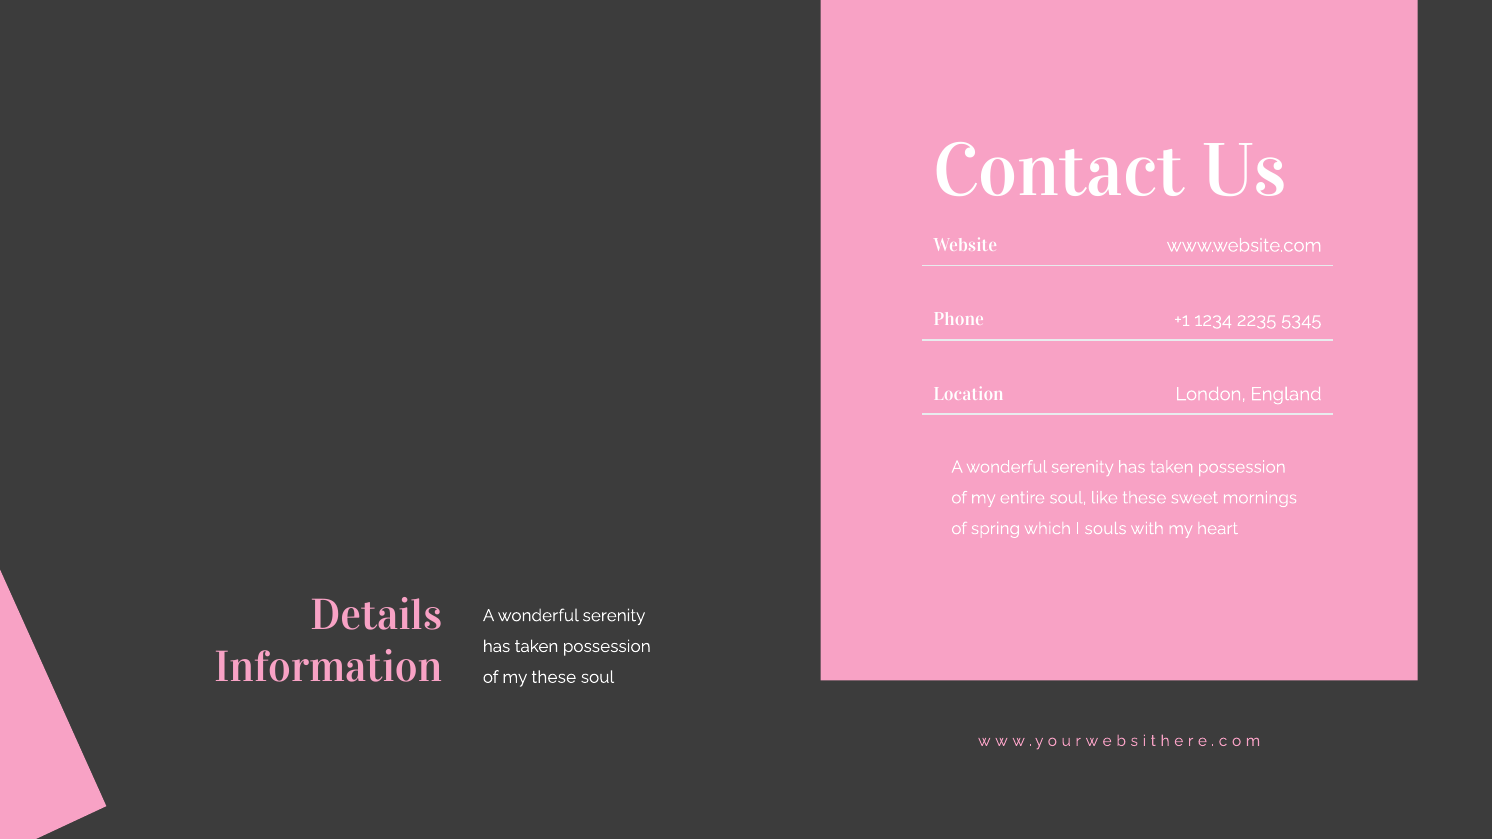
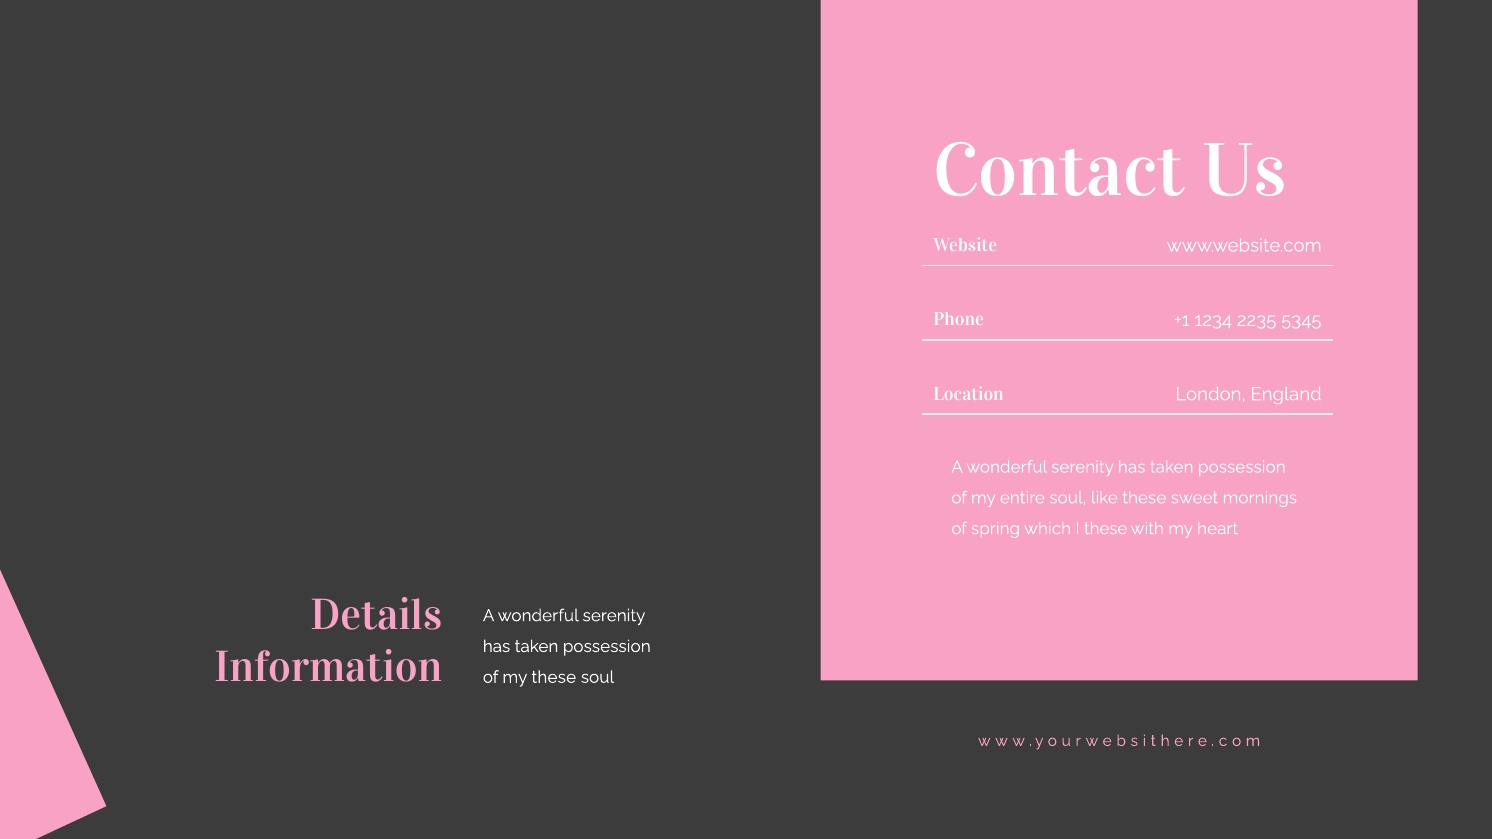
I souls: souls -> these
